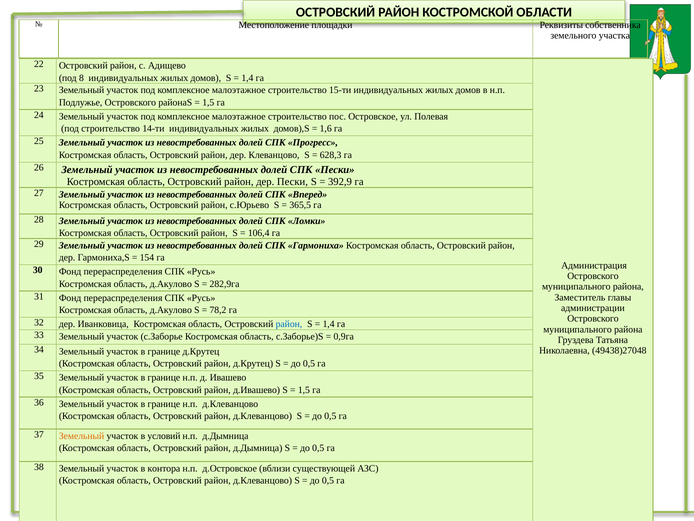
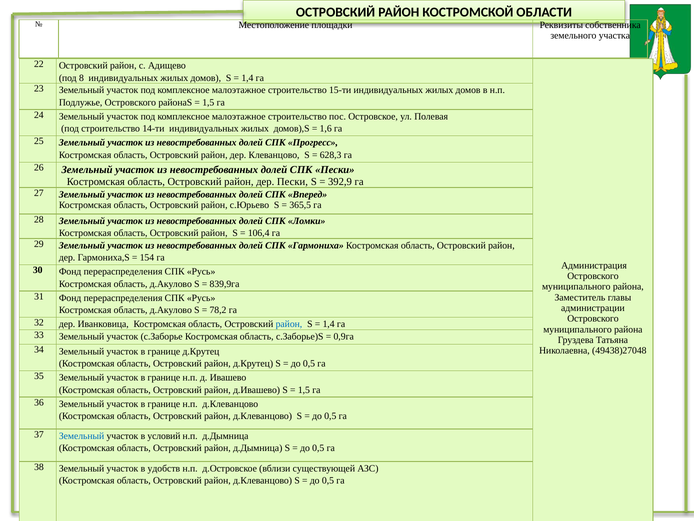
282,9га: 282,9га -> 839,9га
Земельный at (82, 436) colour: orange -> blue
контора: контора -> удобств
